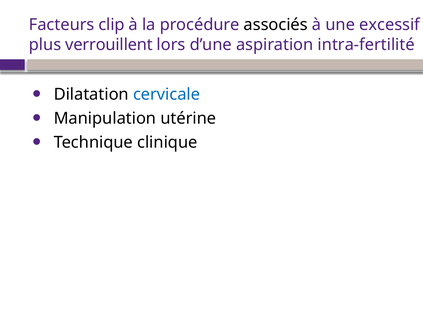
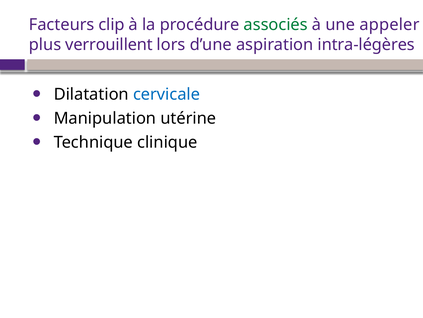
associés colour: black -> green
excessif: excessif -> appeler
intra-fertilité: intra-fertilité -> intra-légères
